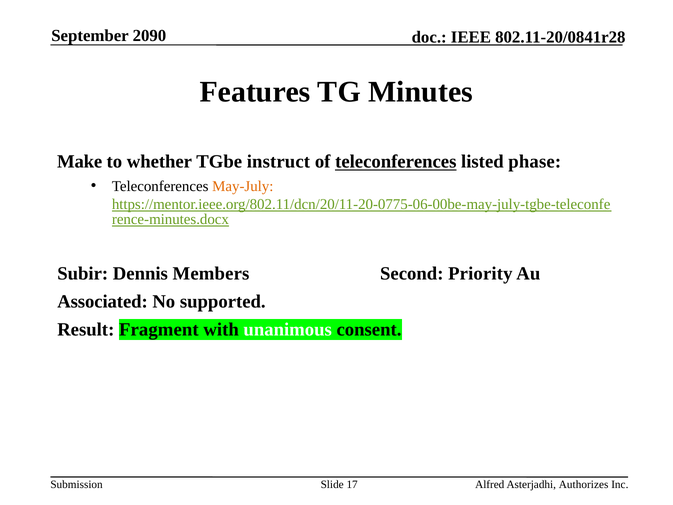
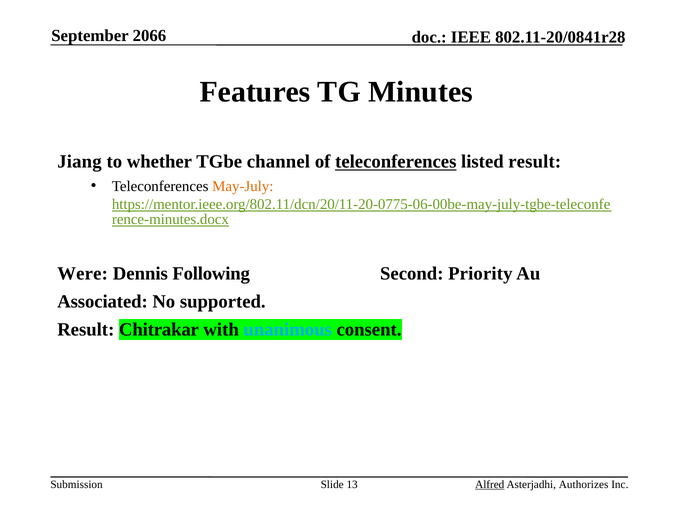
2090: 2090 -> 2066
Make: Make -> Jiang
instruct: instruct -> channel
listed phase: phase -> result
Subir: Subir -> Were
Members: Members -> Following
Fragment: Fragment -> Chitrakar
unanimous colour: white -> light blue
17: 17 -> 13
Alfred underline: none -> present
